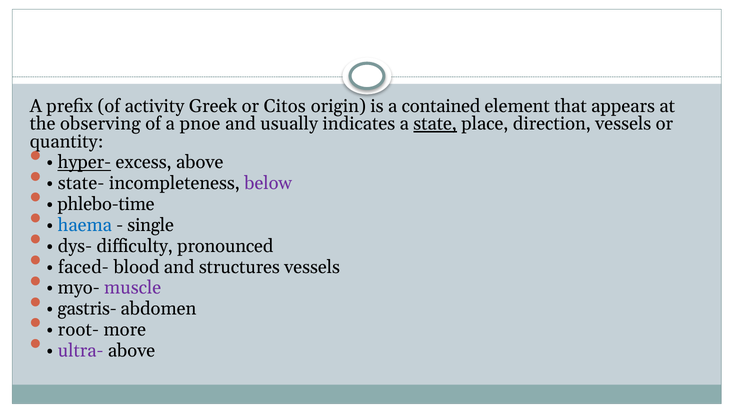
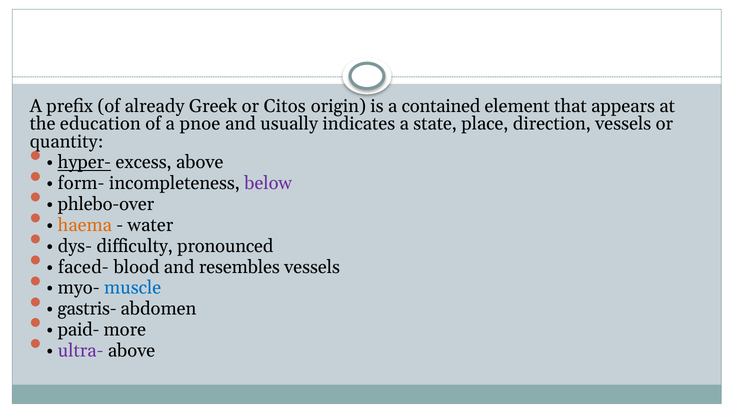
activity: activity -> already
observing: observing -> education
state underline: present -> none
state-: state- -> form-
phlebo-time: phlebo-time -> phlebo-over
haema colour: blue -> orange
single: single -> water
structures: structures -> resembles
muscle colour: purple -> blue
root-: root- -> paid-
